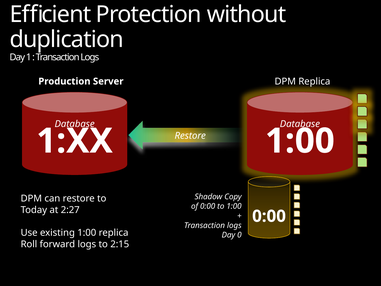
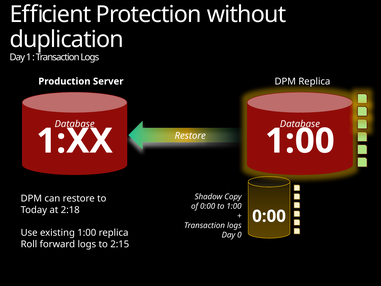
2:27: 2:27 -> 2:18
